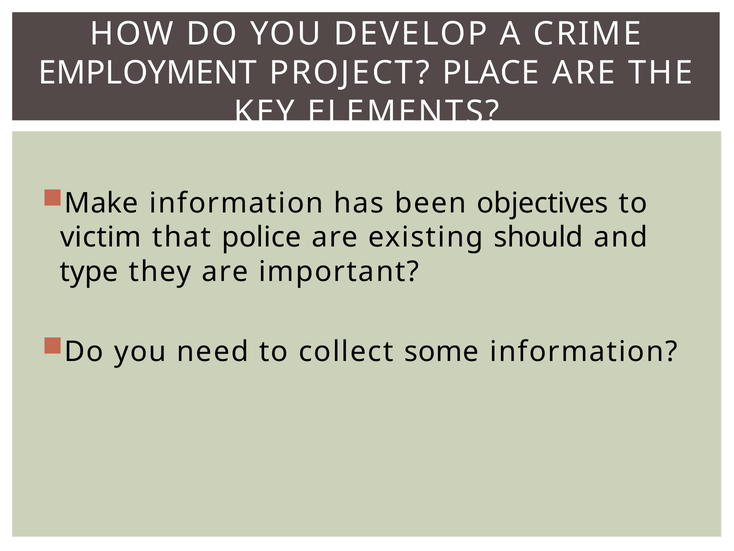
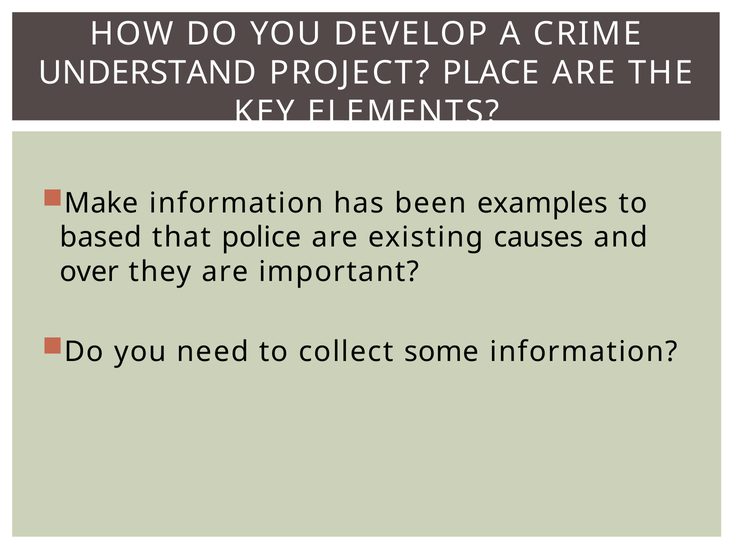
EMPLOYMENT: EMPLOYMENT -> UNDERSTAND
objectives: objectives -> examples
victim: victim -> based
should: should -> causes
type: type -> over
